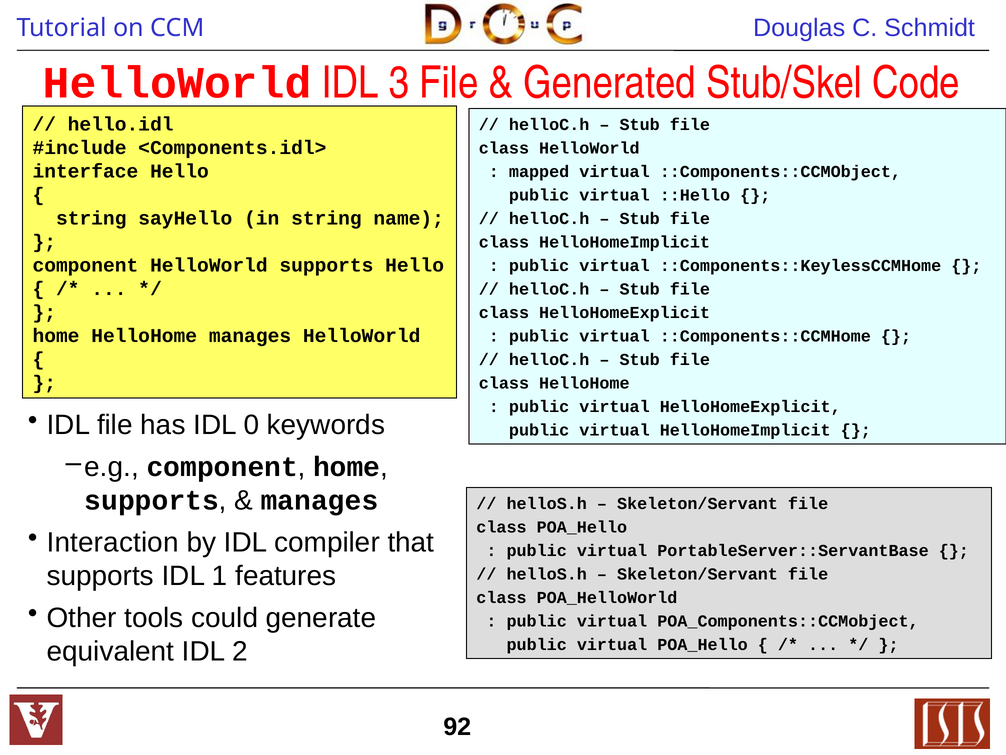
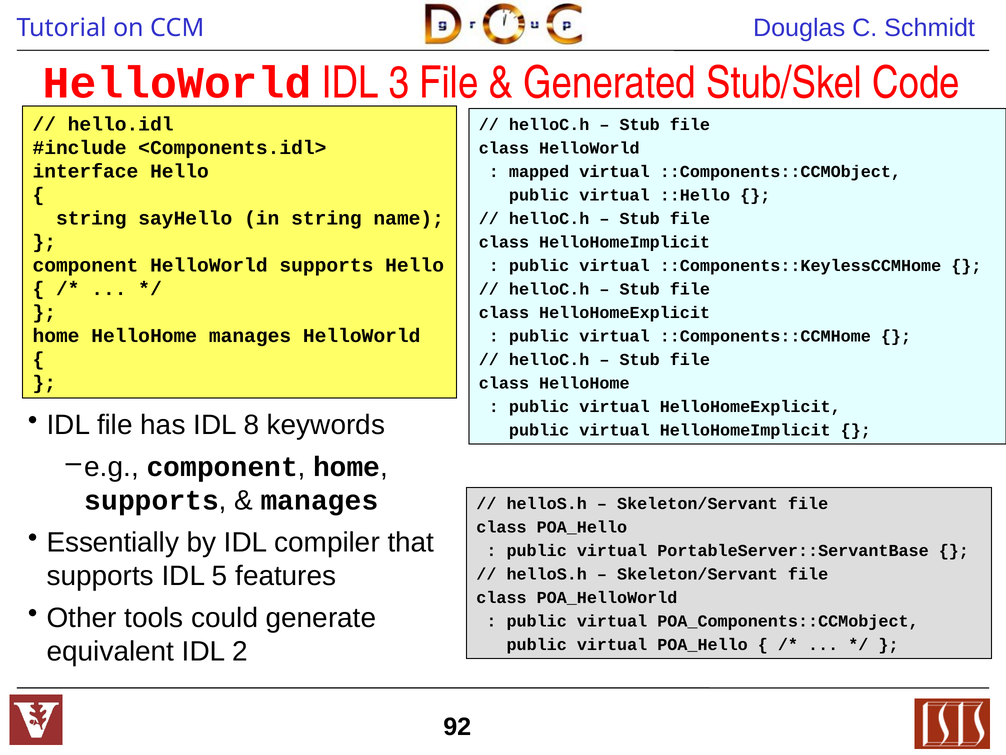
0: 0 -> 8
Interaction: Interaction -> Essentially
1: 1 -> 5
